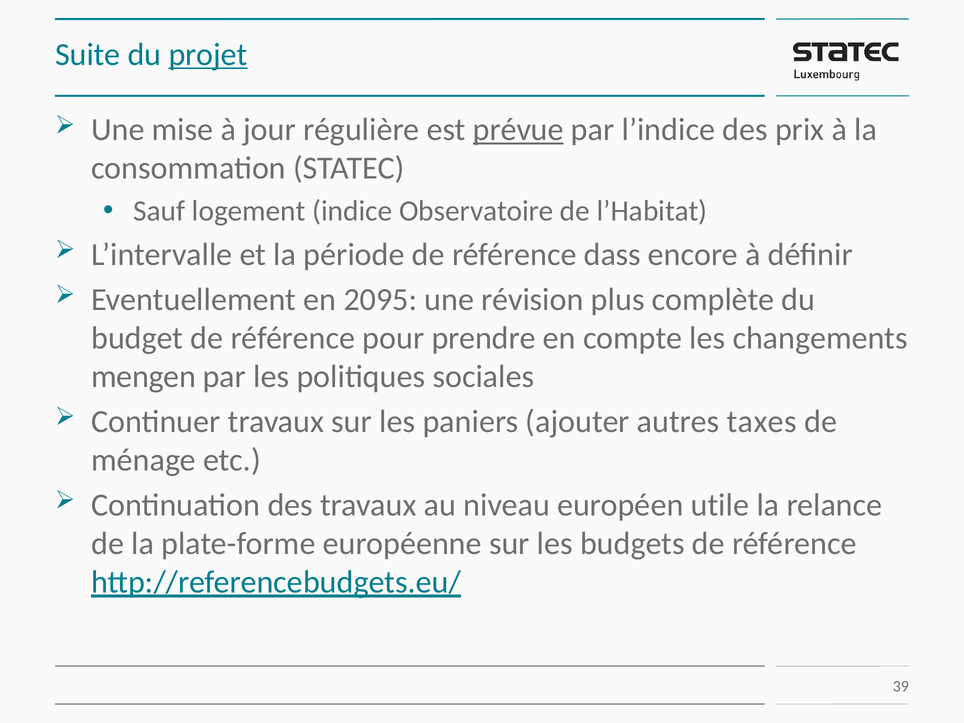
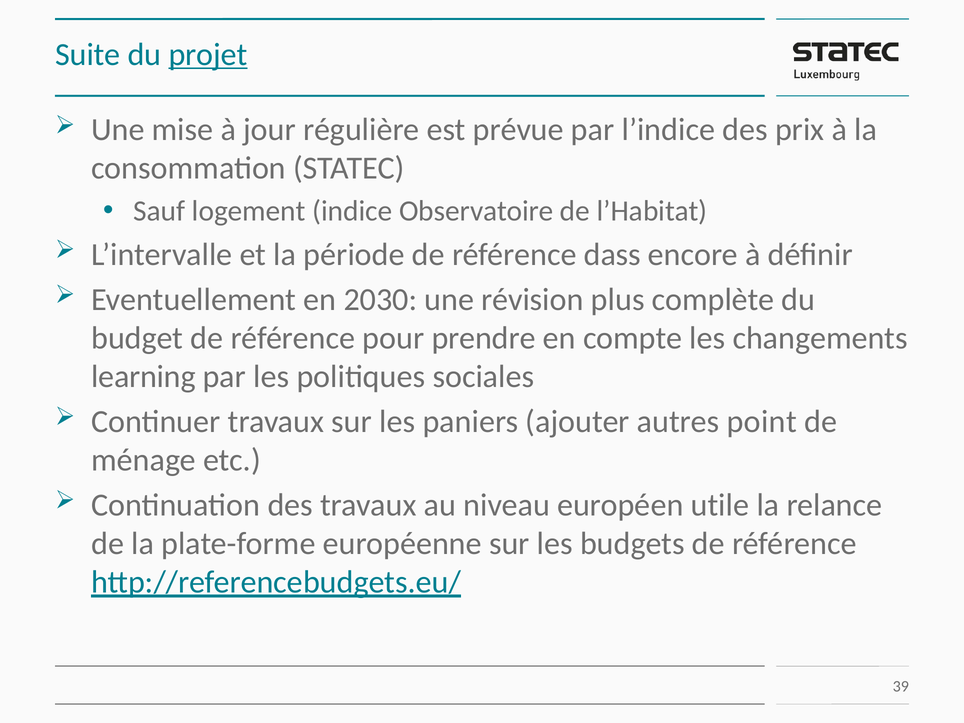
prévue underline: present -> none
2095: 2095 -> 2030
mengen: mengen -> learning
taxes: taxes -> point
